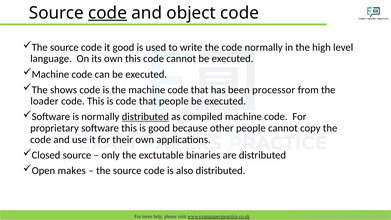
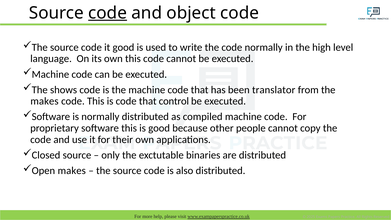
processor: processor -> translator
loader at (44, 101): loader -> makes
that people: people -> control
distributed at (145, 117) underline: present -> none
